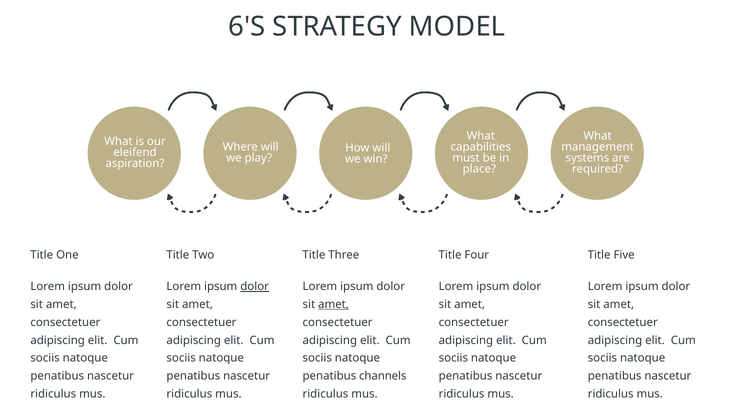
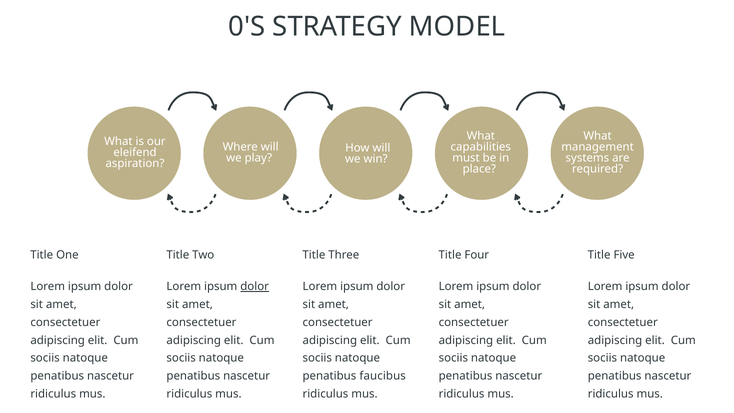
6'S: 6'S -> 0'S
amet at (334, 304) underline: present -> none
channels: channels -> faucibus
